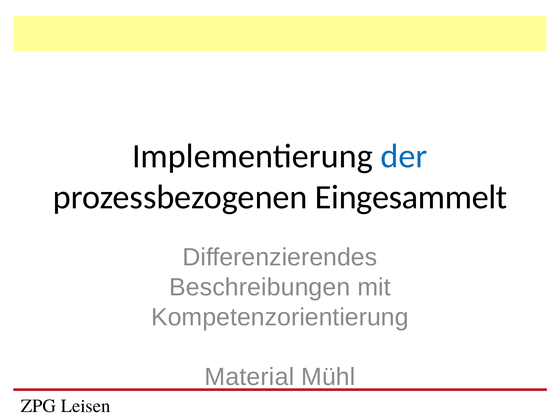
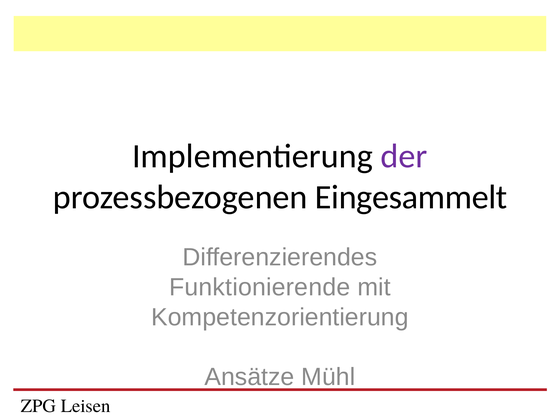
der colour: blue -> purple
Beschreibungen: Beschreibungen -> Funktionierende
Material: Material -> Ansätze
